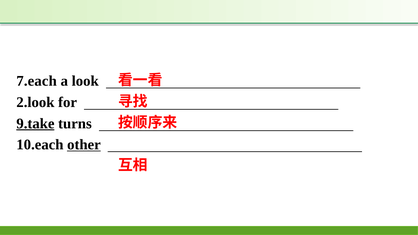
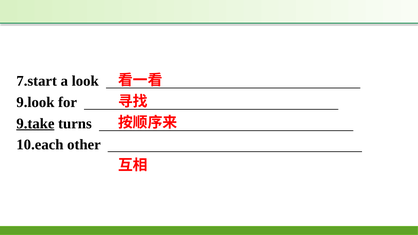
7.each: 7.each -> 7.start
2.look: 2.look -> 9.look
other underline: present -> none
